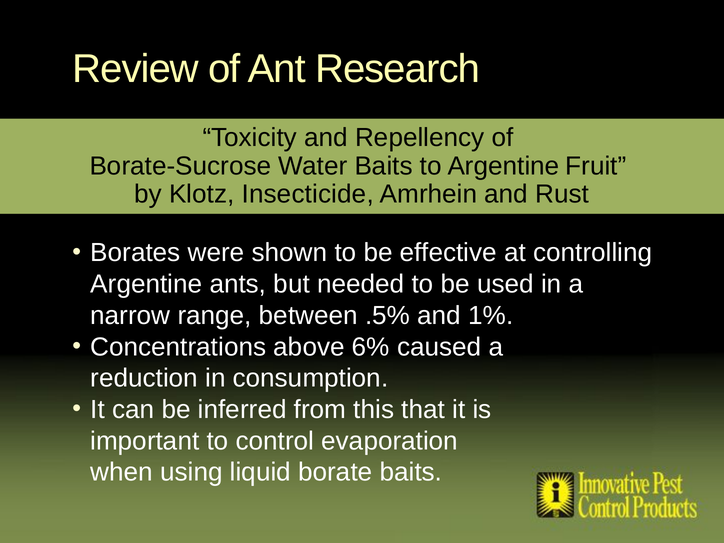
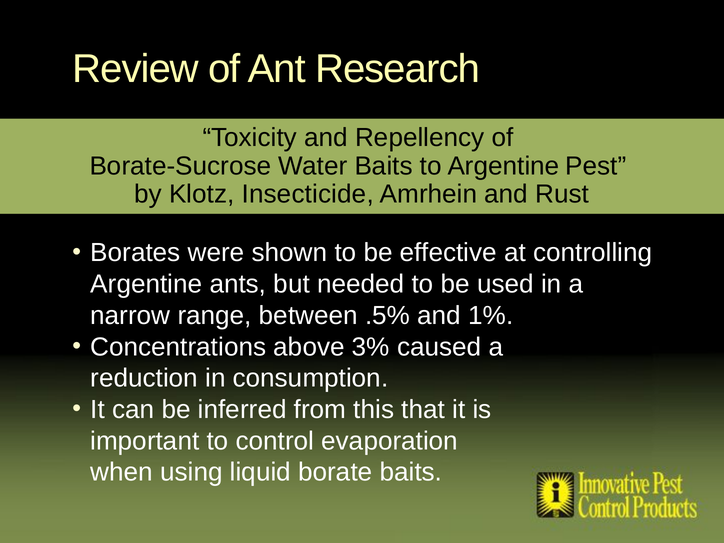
Fruit: Fruit -> Pest
6%: 6% -> 3%
